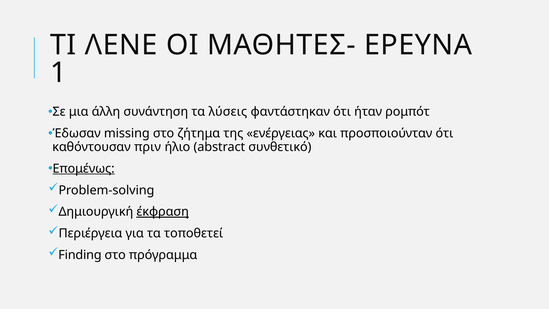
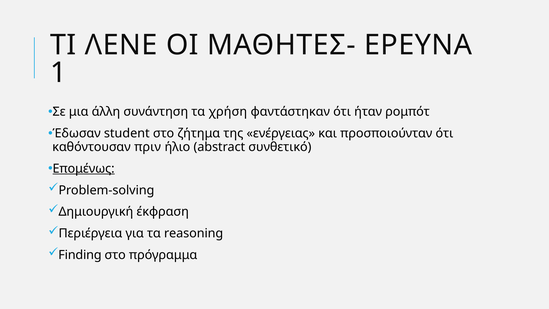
λύσεις: λύσεις -> χρήση
missing: missing -> student
έκφραση underline: present -> none
τοποθετεί: τοποθετεί -> reasoning
